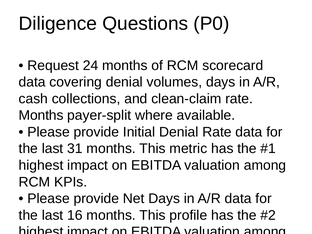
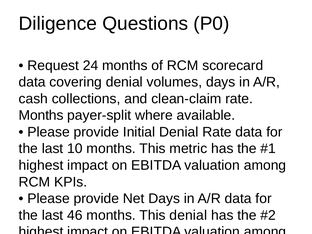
31: 31 -> 10
16: 16 -> 46
This profile: profile -> denial
